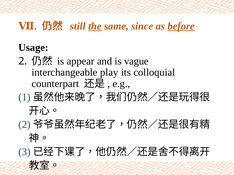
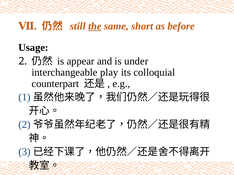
since: since -> short
before underline: present -> none
vague: vague -> under
